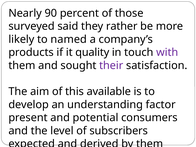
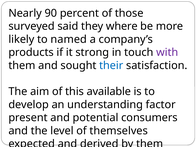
rather: rather -> where
quality: quality -> strong
their colour: purple -> blue
subscribers: subscribers -> themselves
